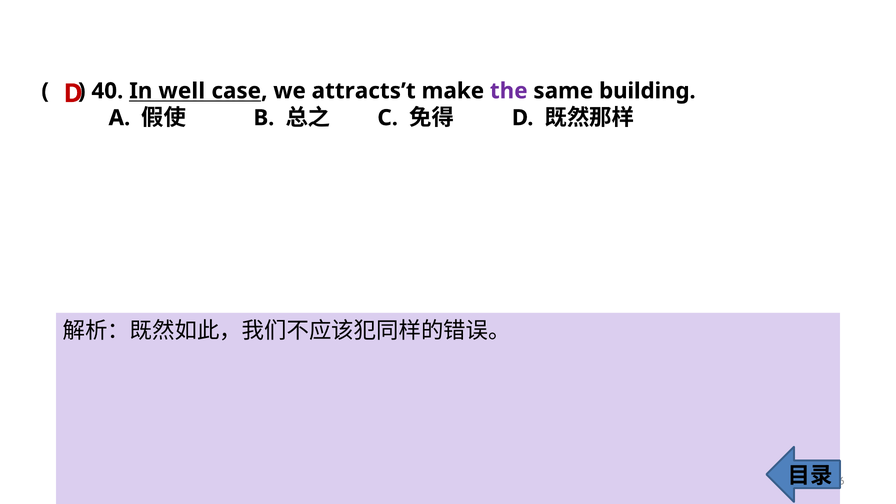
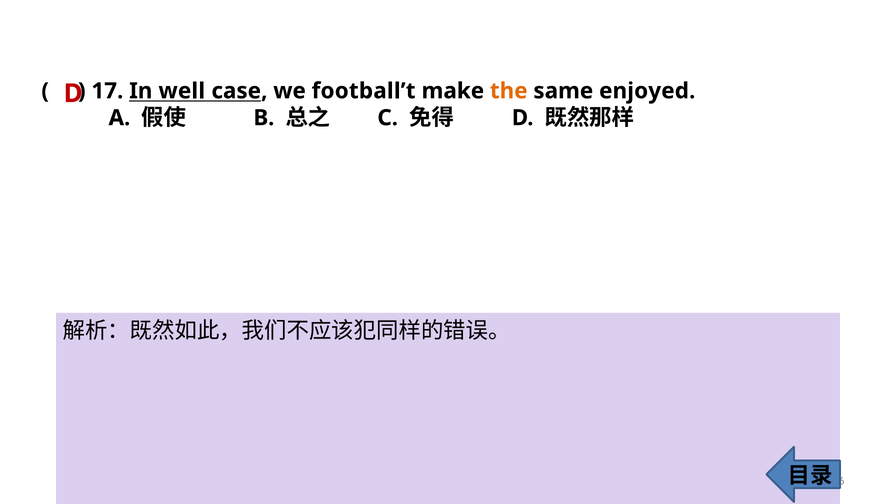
40: 40 -> 17
attracts’t: attracts’t -> football’t
the colour: purple -> orange
building: building -> enjoyed
